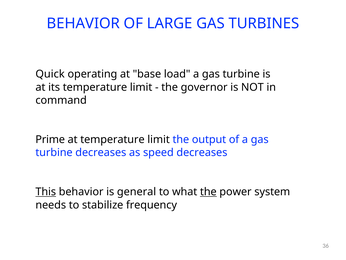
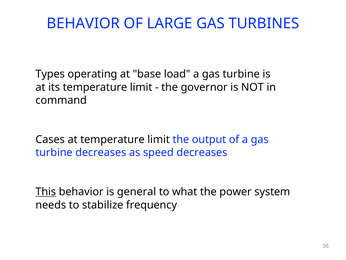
Quick: Quick -> Types
Prime: Prime -> Cases
the at (208, 191) underline: present -> none
